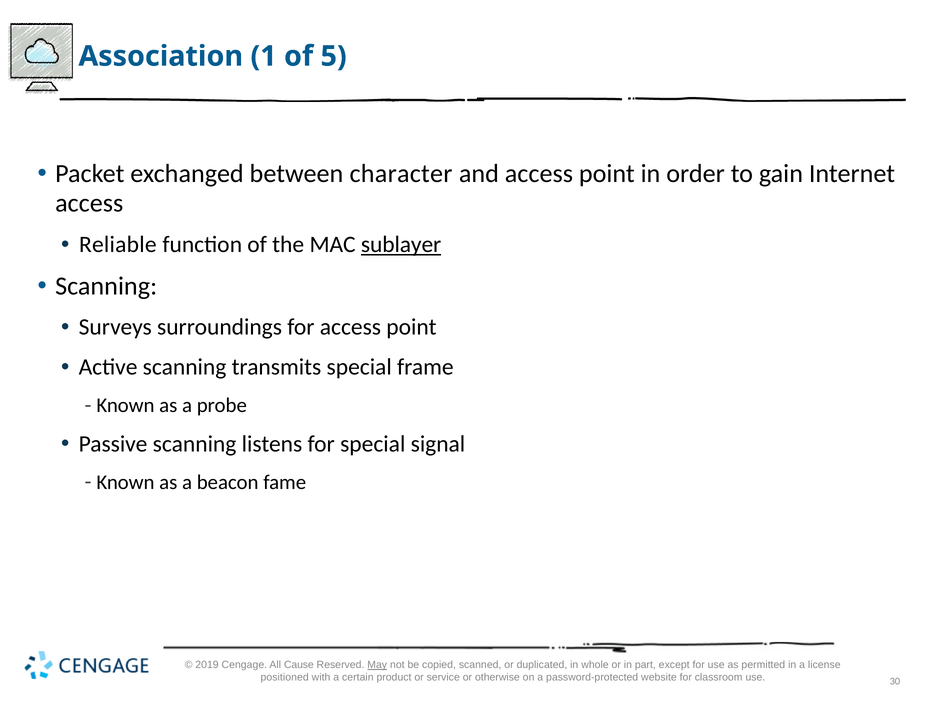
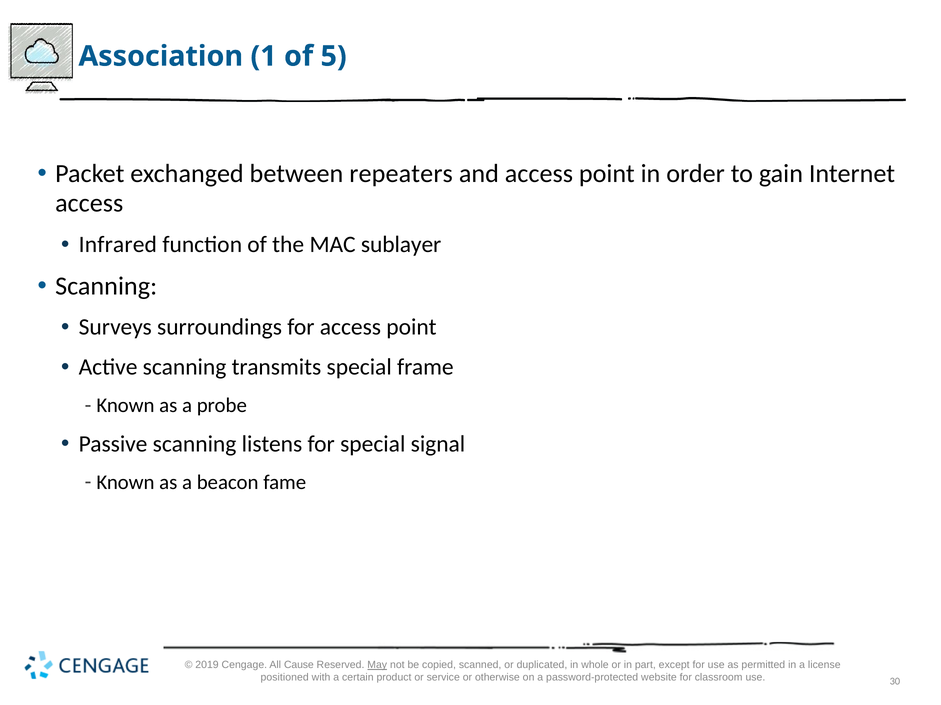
character: character -> repeaters
Reliable: Reliable -> Infrared
sublayer underline: present -> none
